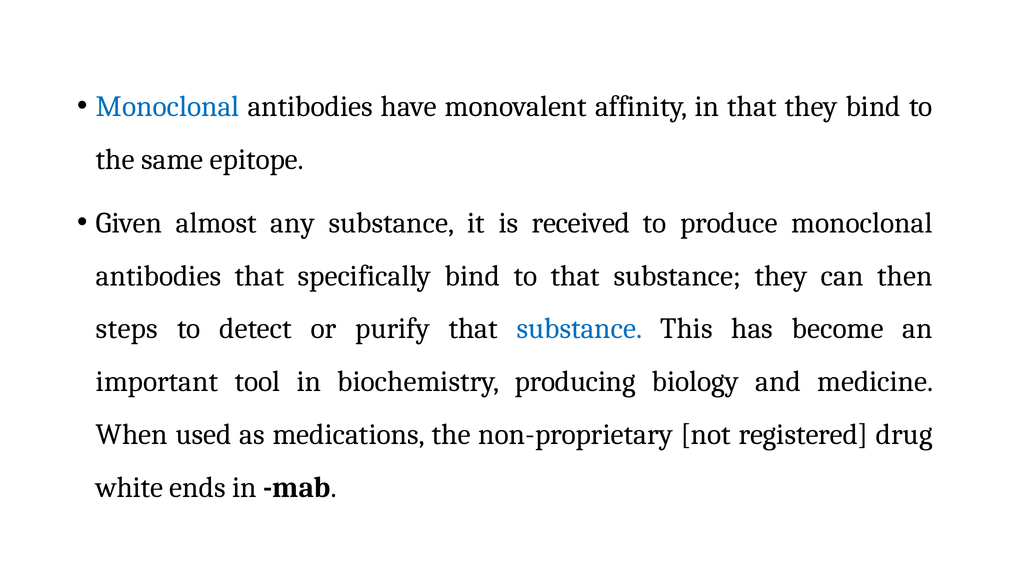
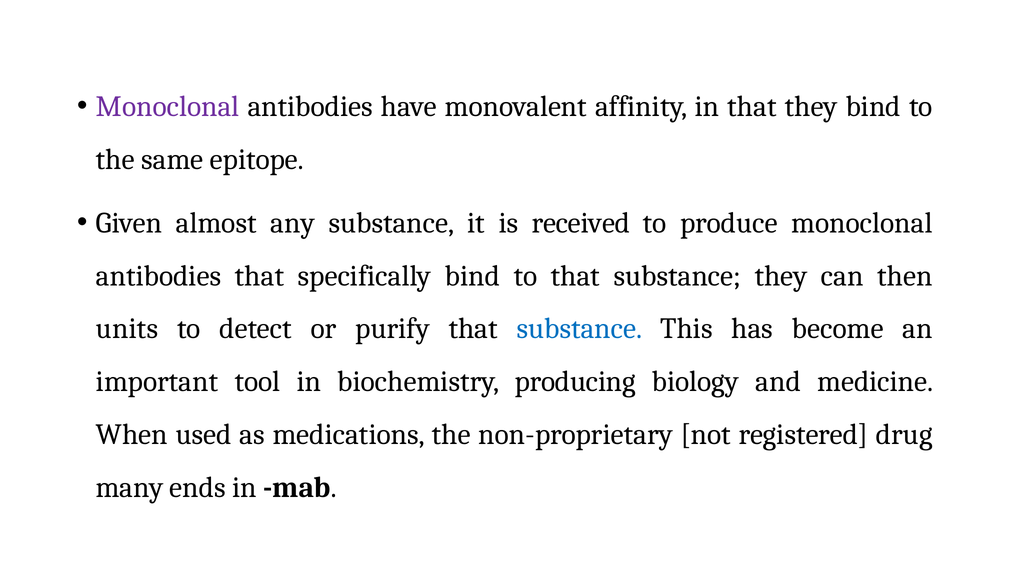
Monoclonal at (168, 107) colour: blue -> purple
steps: steps -> units
white: white -> many
